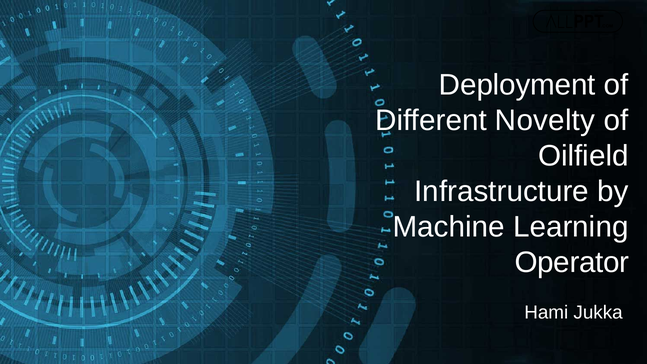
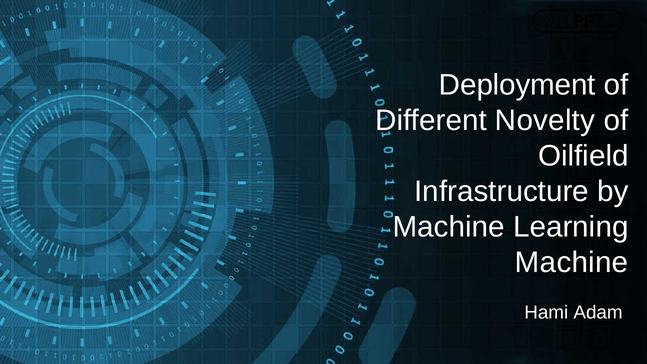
Operator at (572, 263): Operator -> Machine
Jukka: Jukka -> Adam
